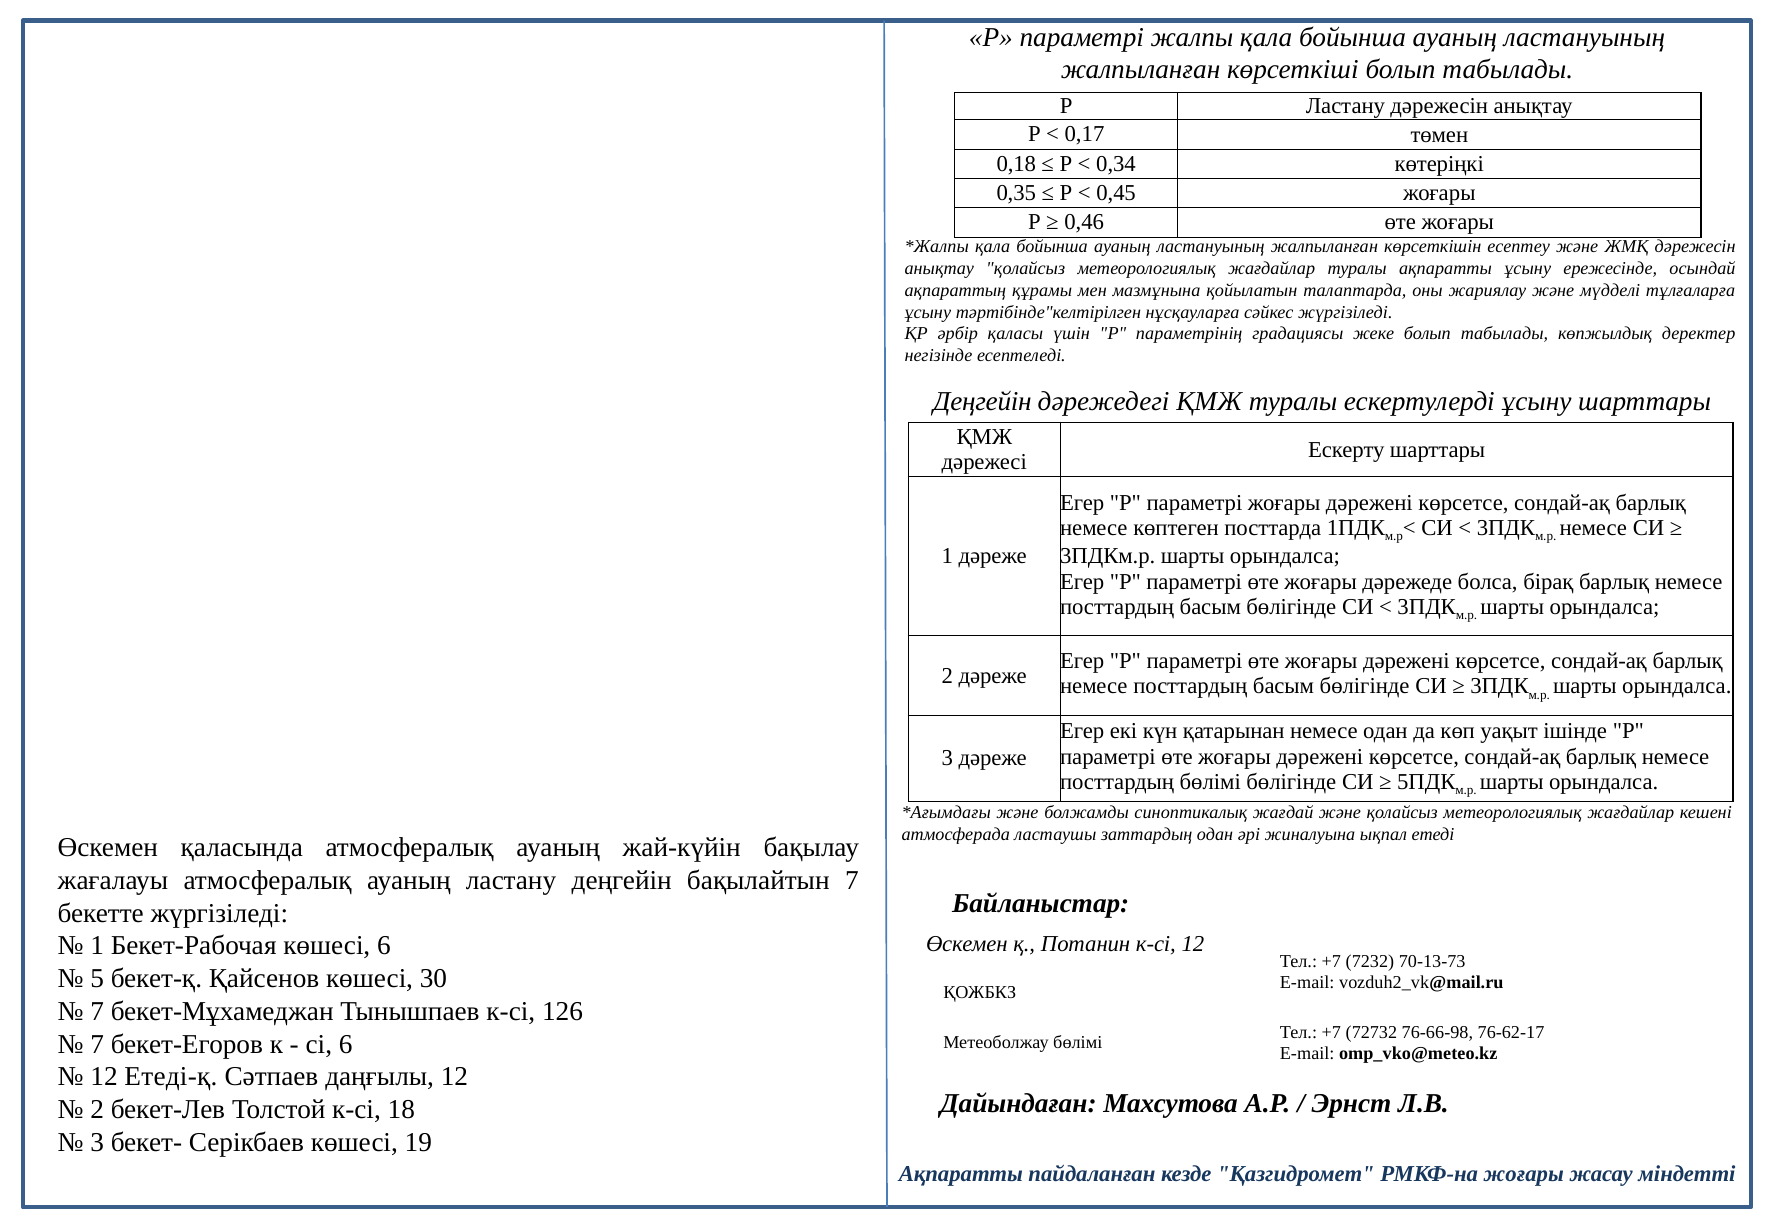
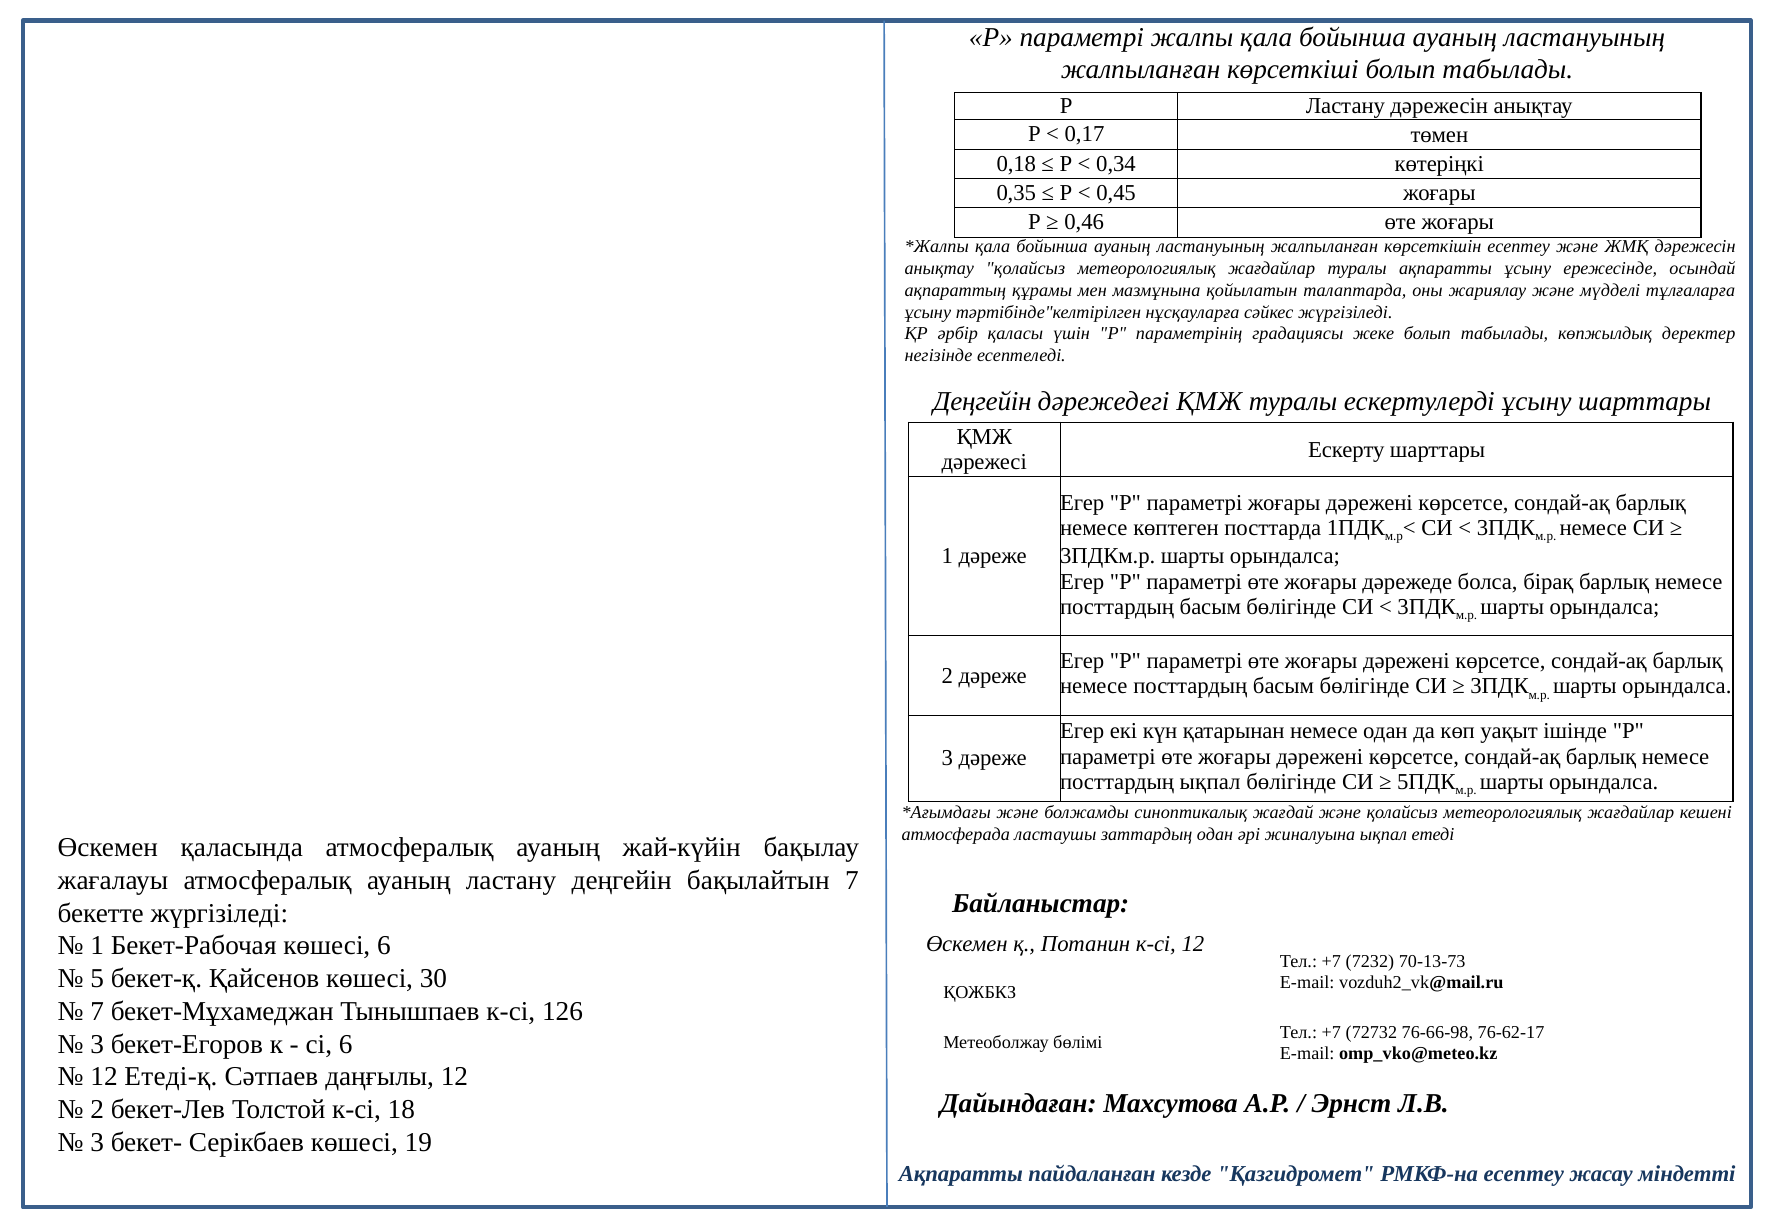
посттардың бөлімі: бөлімі -> ықпал
7 at (97, 1044): 7 -> 3
РМКФ-на жоғары: жоғары -> есептеу
